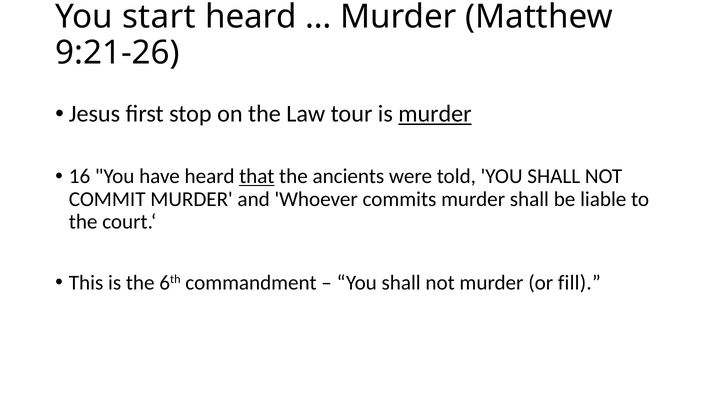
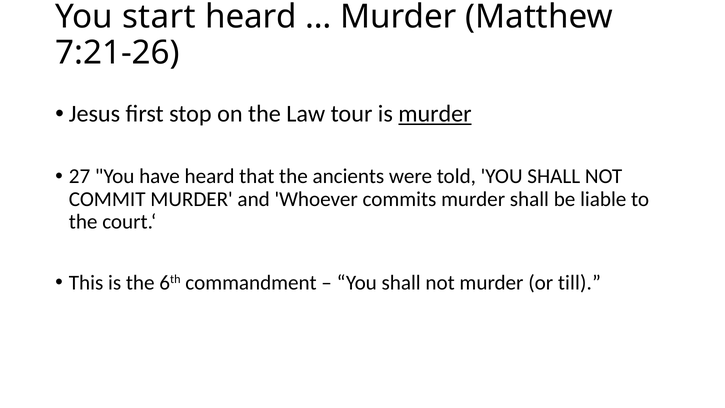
9:21-26: 9:21-26 -> 7:21-26
16: 16 -> 27
that underline: present -> none
fill: fill -> till
